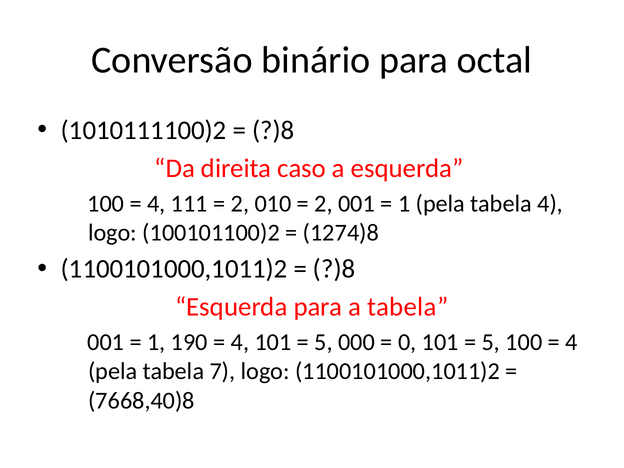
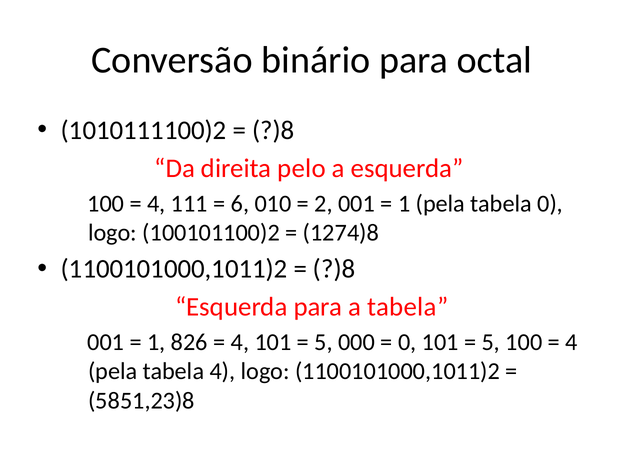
caso: caso -> pelo
2 at (240, 204): 2 -> 6
tabela 4: 4 -> 0
190: 190 -> 826
tabela 7: 7 -> 4
7668,40)8: 7668,40)8 -> 5851,23)8
